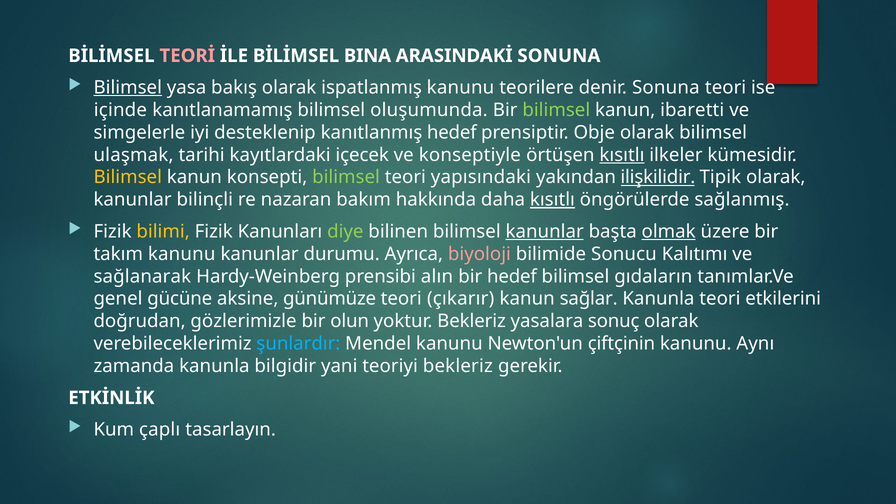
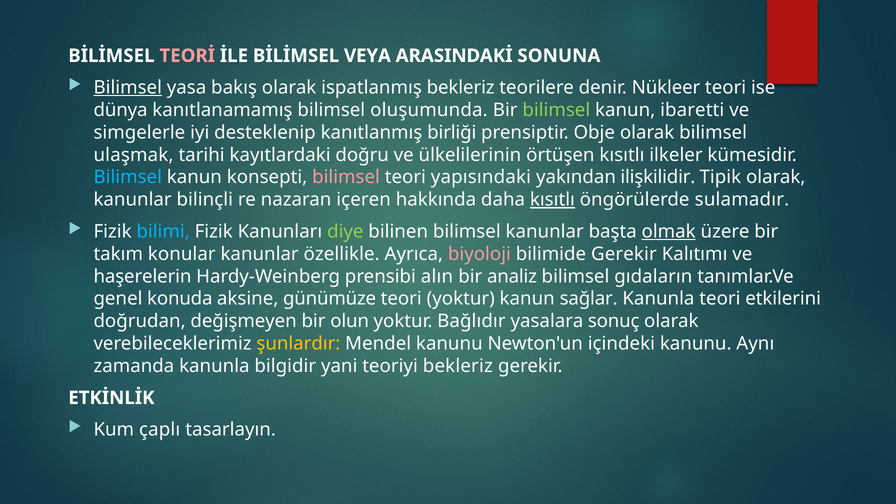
BINA: BINA -> VEYA
ispatlanmış kanunu: kanunu -> bekleriz
denir Sonuna: Sonuna -> Nükleer
içinde: içinde -> dünya
kanıtlanmış hedef: hedef -> birliği
içecek: içecek -> doğru
konseptiyle: konseptiyle -> ülkelilerinin
kısıtlı at (622, 155) underline: present -> none
Bilimsel at (128, 177) colour: yellow -> light blue
bilimsel at (346, 177) colour: light green -> pink
ilişkilidir underline: present -> none
bakım: bakım -> içeren
sağlanmış: sağlanmış -> sulamadır
bilimi colour: yellow -> light blue
kanunlar at (545, 231) underline: present -> none
takım kanunu: kanunu -> konular
durumu: durumu -> özellikle
bilimide Sonucu: Sonucu -> Gerekir
sağlanarak: sağlanarak -> haşerelerin
bir hedef: hedef -> analiz
gücüne: gücüne -> konuda
teori çıkarır: çıkarır -> yoktur
gözlerimizle: gözlerimizle -> değişmeyen
yoktur Bekleriz: Bekleriz -> Bağlıdır
şunlardır colour: light blue -> yellow
çiftçinin: çiftçinin -> içindeki
